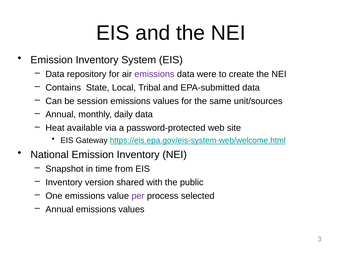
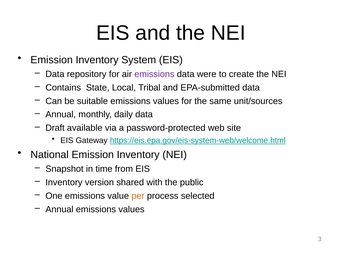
session: session -> suitable
Heat: Heat -> Draft
per colour: purple -> orange
